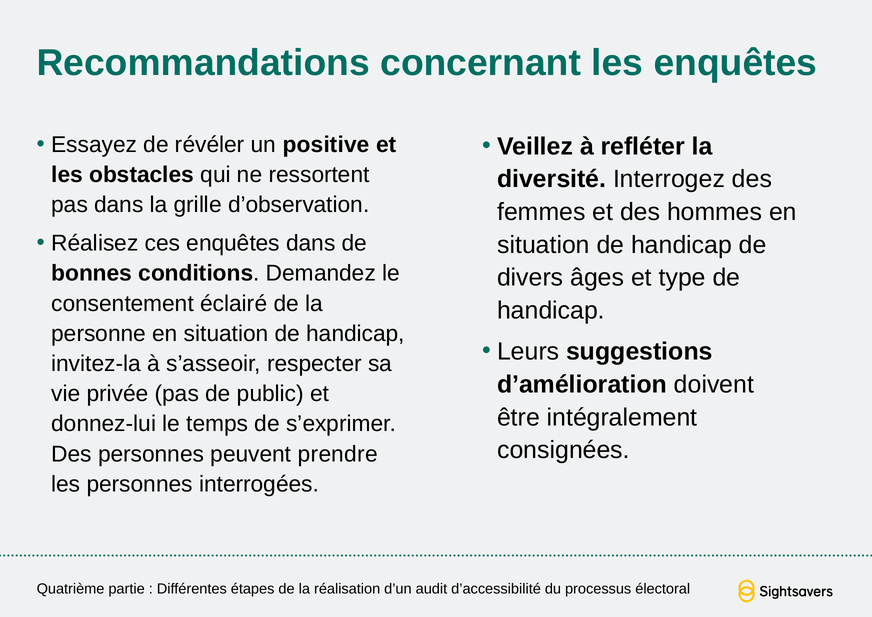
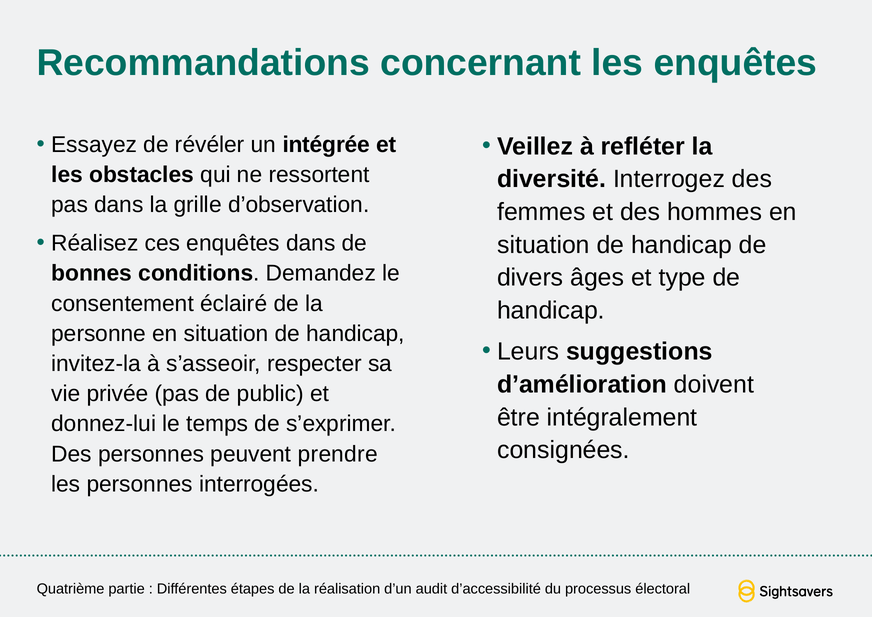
positive: positive -> intégrée
